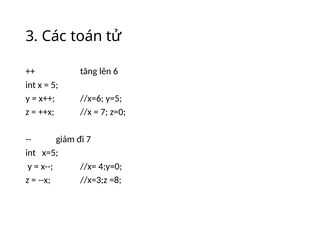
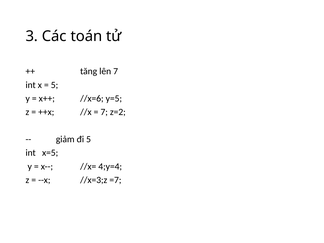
lên 6: 6 -> 7
z=0: z=0 -> z=2
đi 7: 7 -> 5
4;y=0: 4;y=0 -> 4;y=4
=8: =8 -> =7
